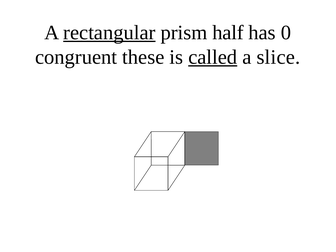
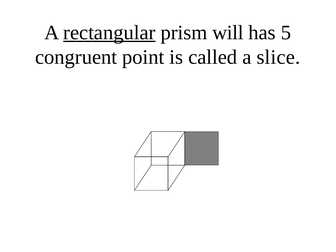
half: half -> will
0: 0 -> 5
these: these -> point
called underline: present -> none
